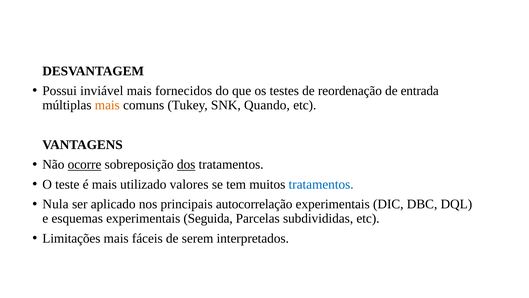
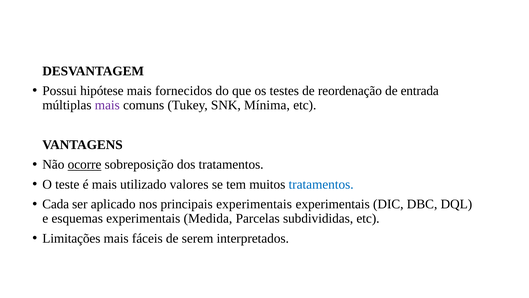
inviável: inviável -> hipótese
mais at (107, 105) colour: orange -> purple
Quando: Quando -> Mínima
dos underline: present -> none
Nula: Nula -> Cada
principais autocorrelação: autocorrelação -> experimentais
Seguida: Seguida -> Medida
